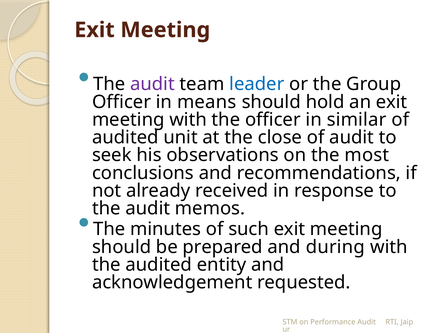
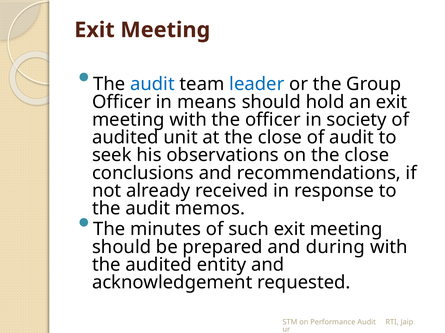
audit at (152, 84) colour: purple -> blue
similar: similar -> society
on the most: most -> close
